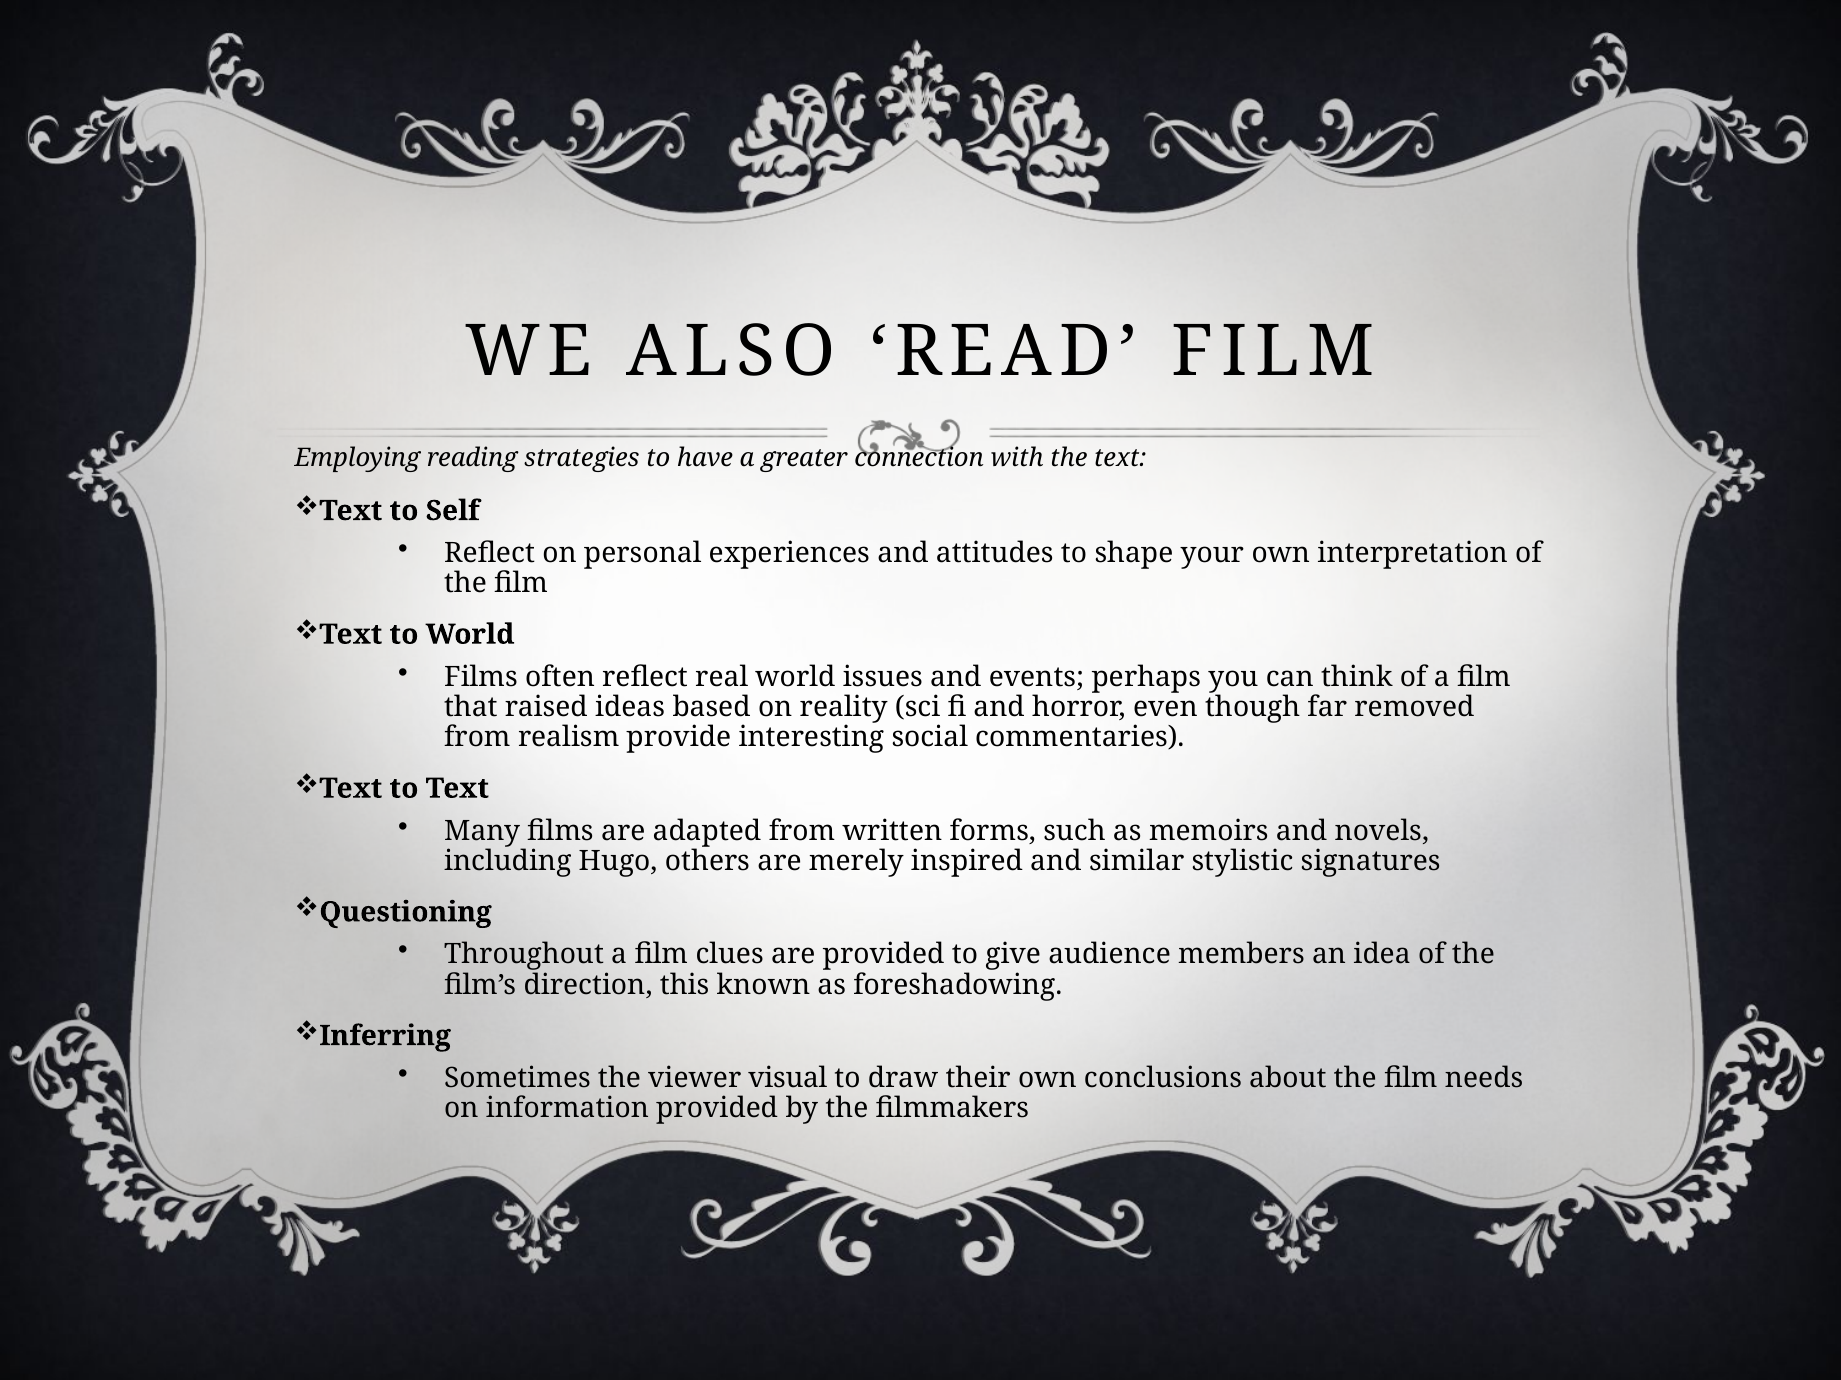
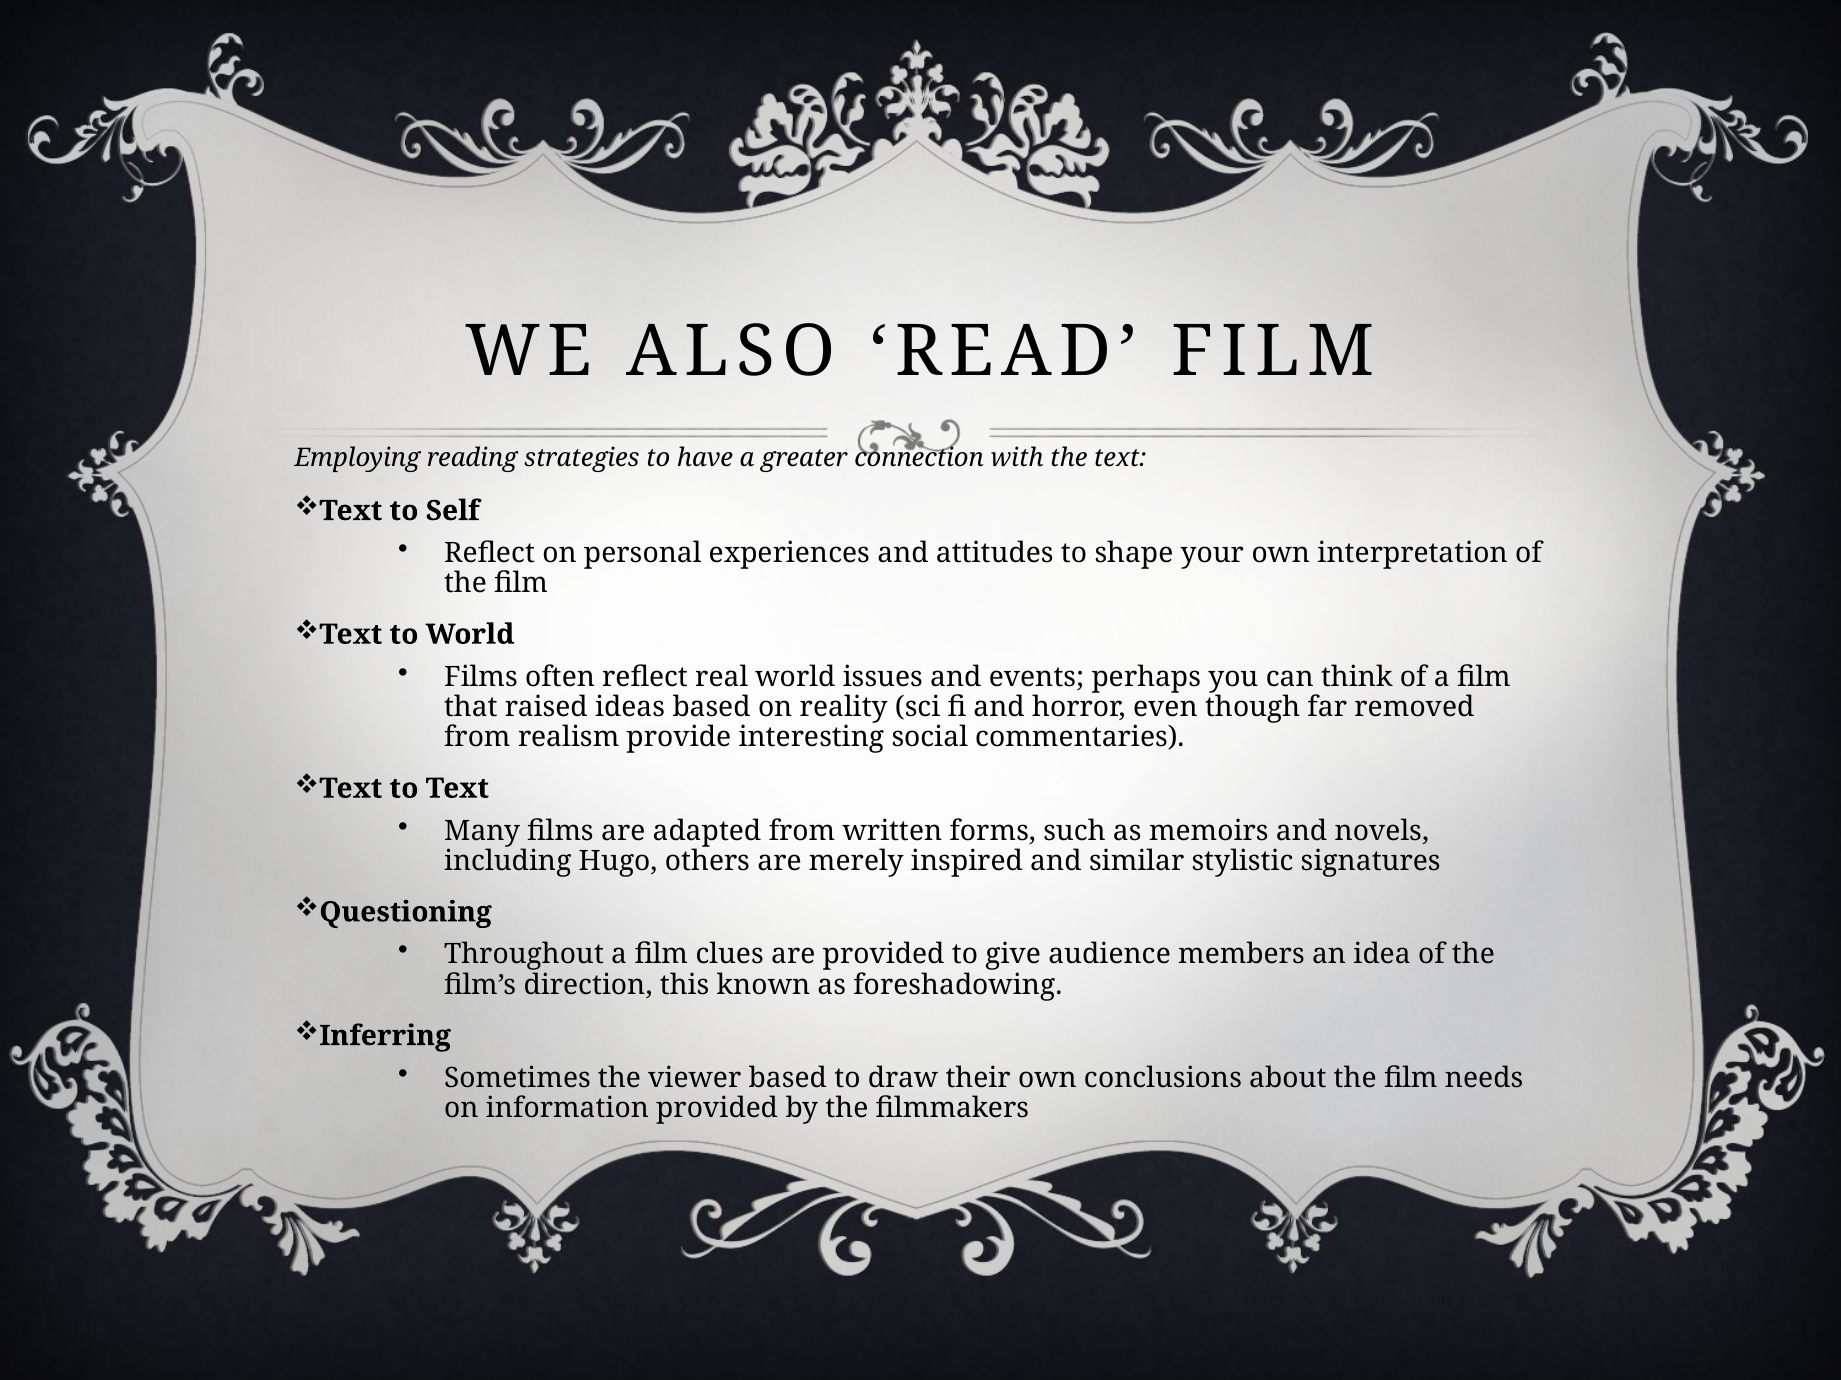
viewer visual: visual -> based
